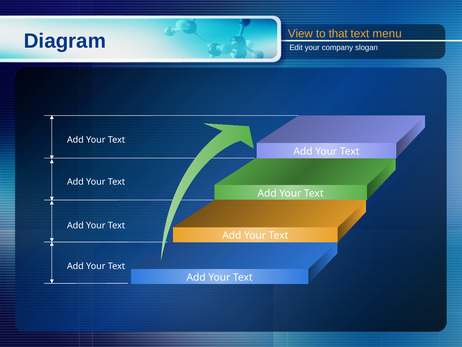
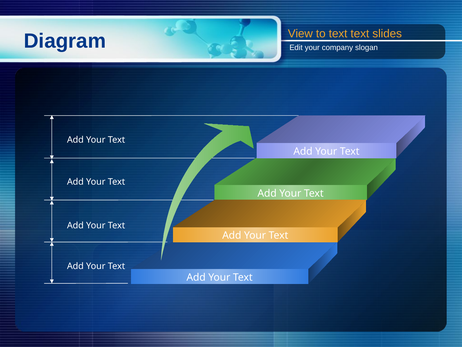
to that: that -> text
menu: menu -> slides
